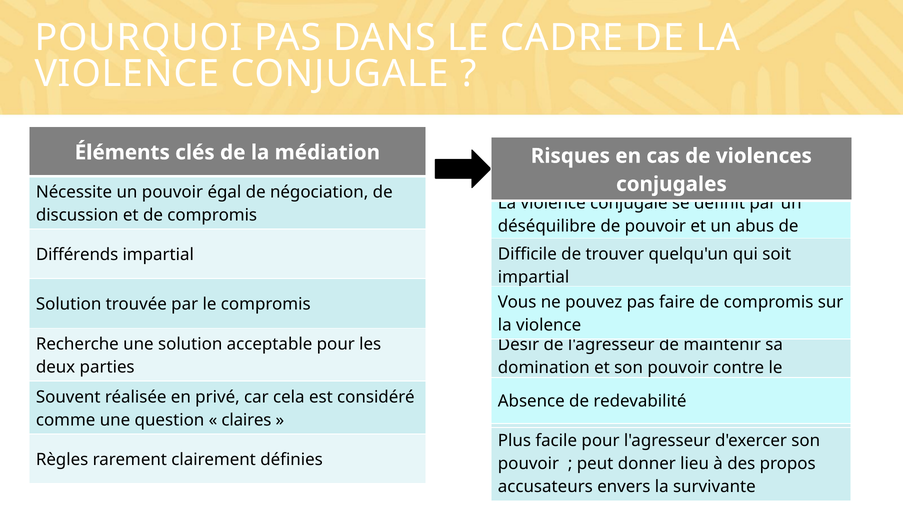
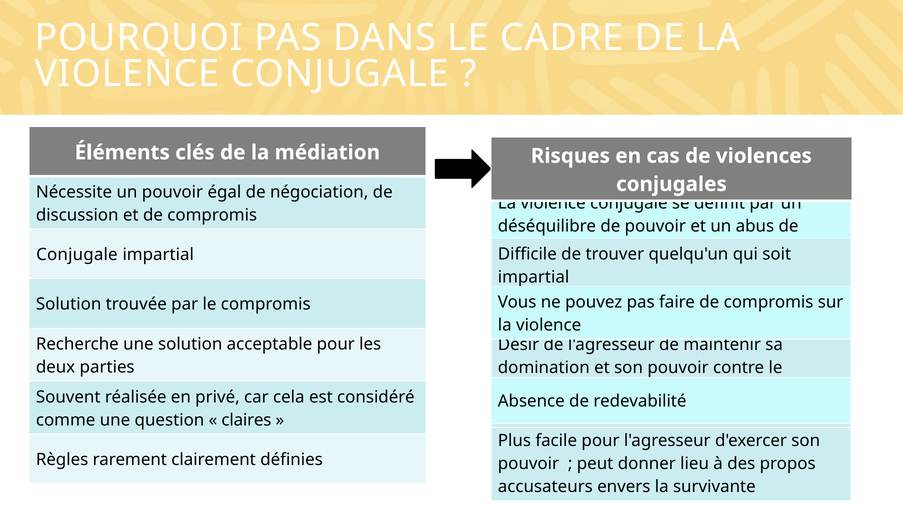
Différends at (77, 255): Différends -> Conjugale
